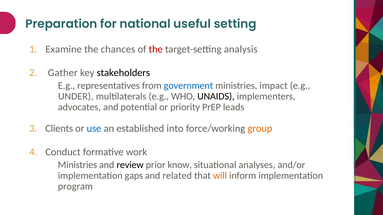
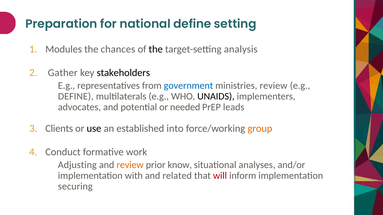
national useful: useful -> define
Examine: Examine -> Modules
the at (156, 49) colour: red -> black
ministries impact: impact -> review
UNDER at (76, 97): UNDER -> DEFINE
priority: priority -> needed
use colour: blue -> black
Ministries at (77, 165): Ministries -> Adjusting
review at (130, 165) colour: black -> orange
gaps: gaps -> with
will colour: orange -> red
program: program -> securing
